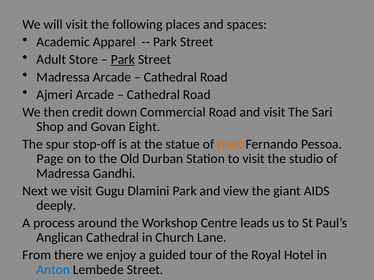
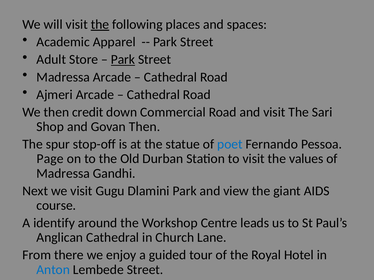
the at (100, 25) underline: none -> present
Govan Eight: Eight -> Then
poet colour: orange -> blue
studio: studio -> values
deeply: deeply -> course
process: process -> identify
